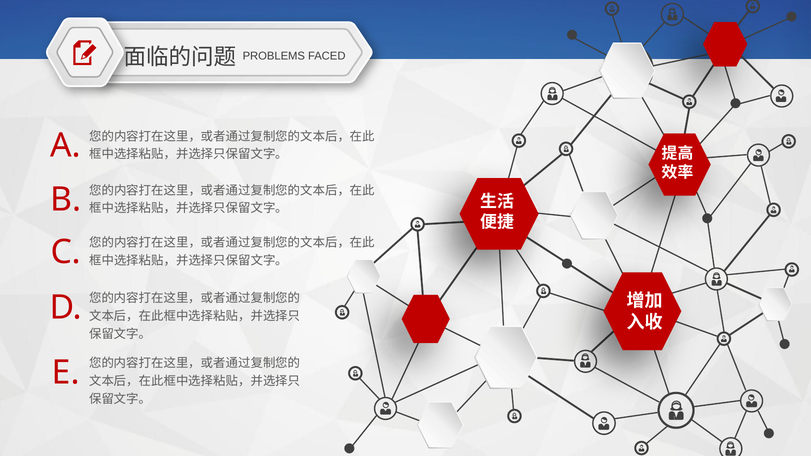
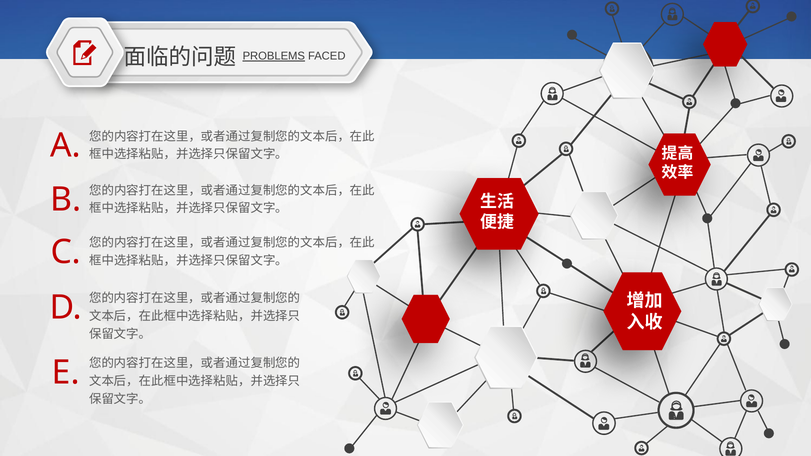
PROBLEMS underline: none -> present
